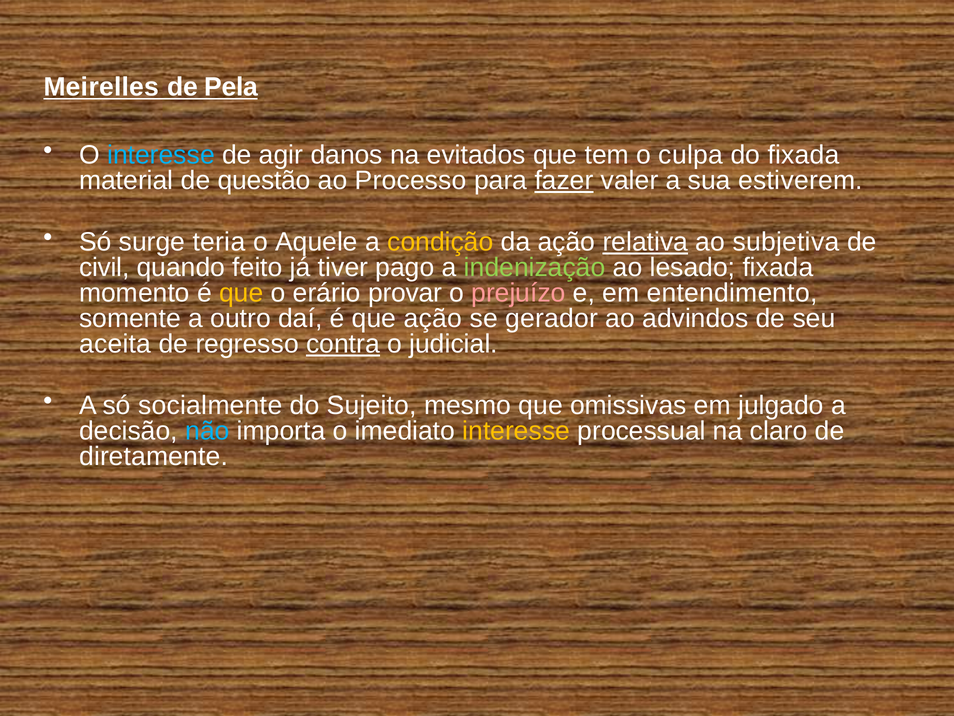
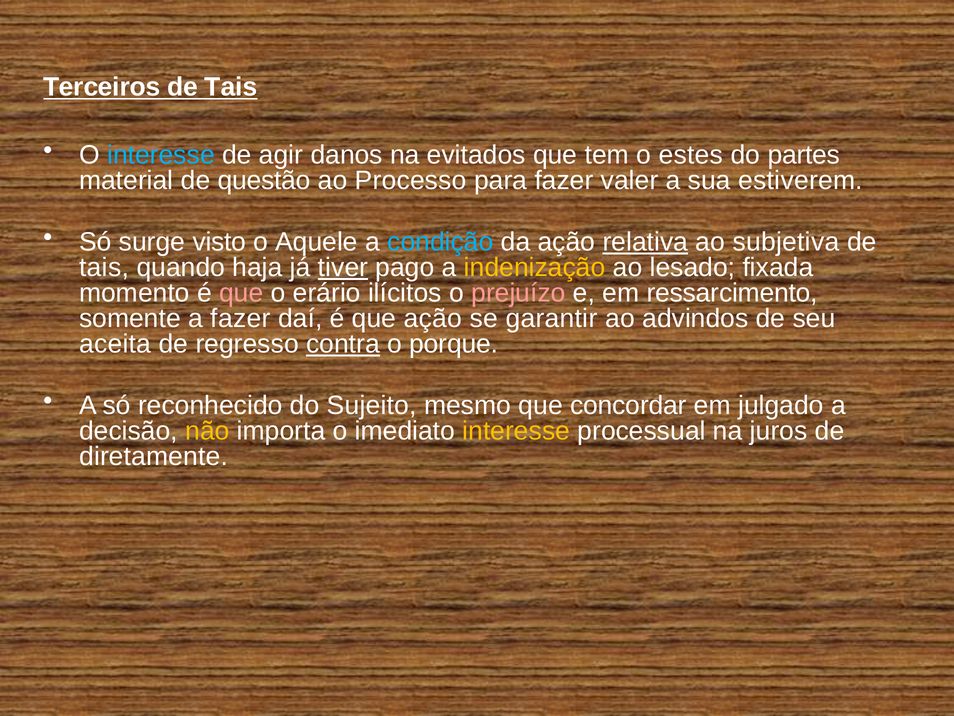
Meirelles: Meirelles -> Terceiros
Pela at (231, 87): Pela -> Tais
culpa: culpa -> estes
do fixada: fixada -> partes
fazer at (564, 180) underline: present -> none
teria: teria -> visto
condição colour: yellow -> light blue
civil at (104, 267): civil -> tais
feito: feito -> haja
tiver underline: none -> present
indenização colour: light green -> yellow
que at (241, 293) colour: yellow -> pink
provar: provar -> ilícitos
entendimento: entendimento -> ressarcimento
a outro: outro -> fazer
gerador: gerador -> garantir
judicial: judicial -> porque
socialmente: socialmente -> reconhecido
omissivas: omissivas -> concordar
não colour: light blue -> yellow
claro: claro -> juros
